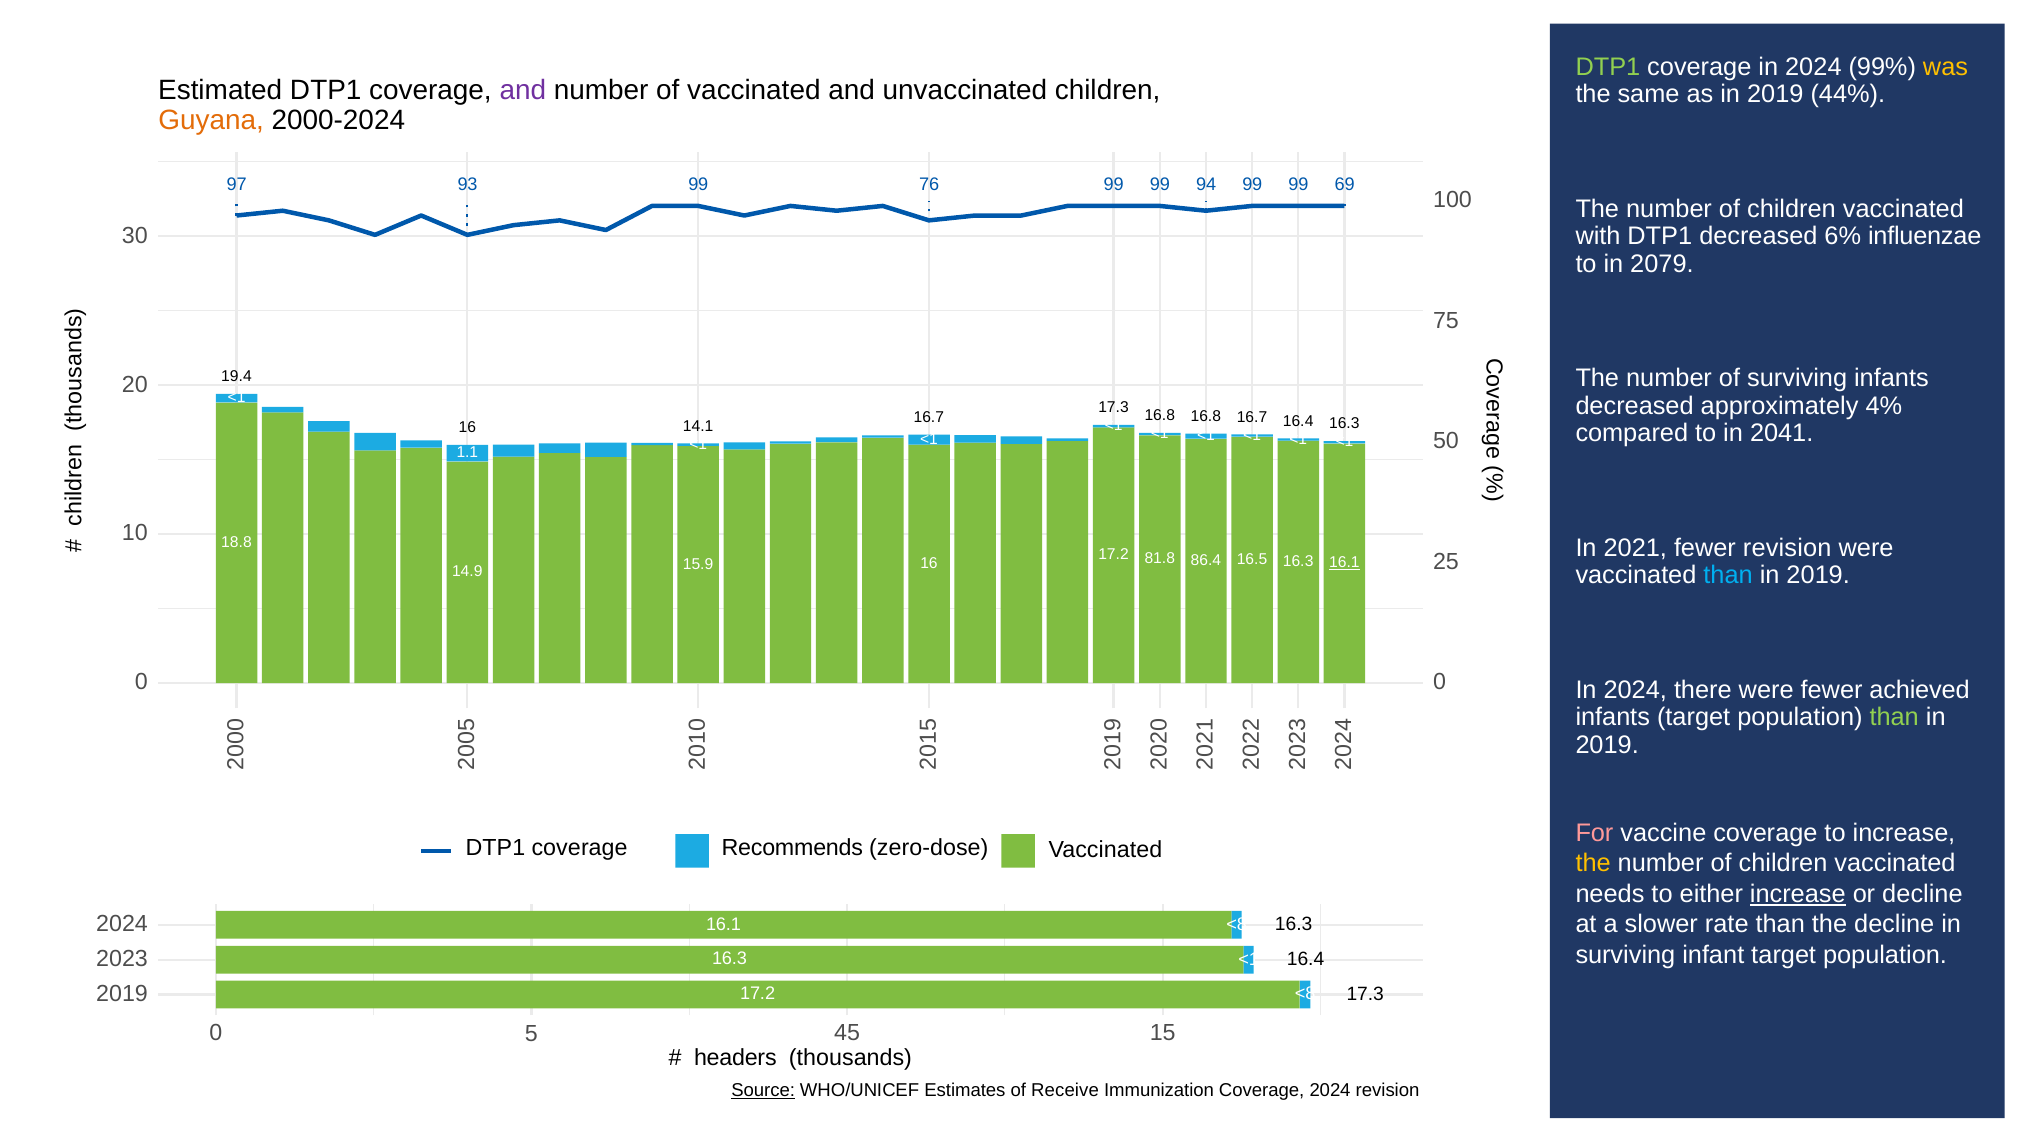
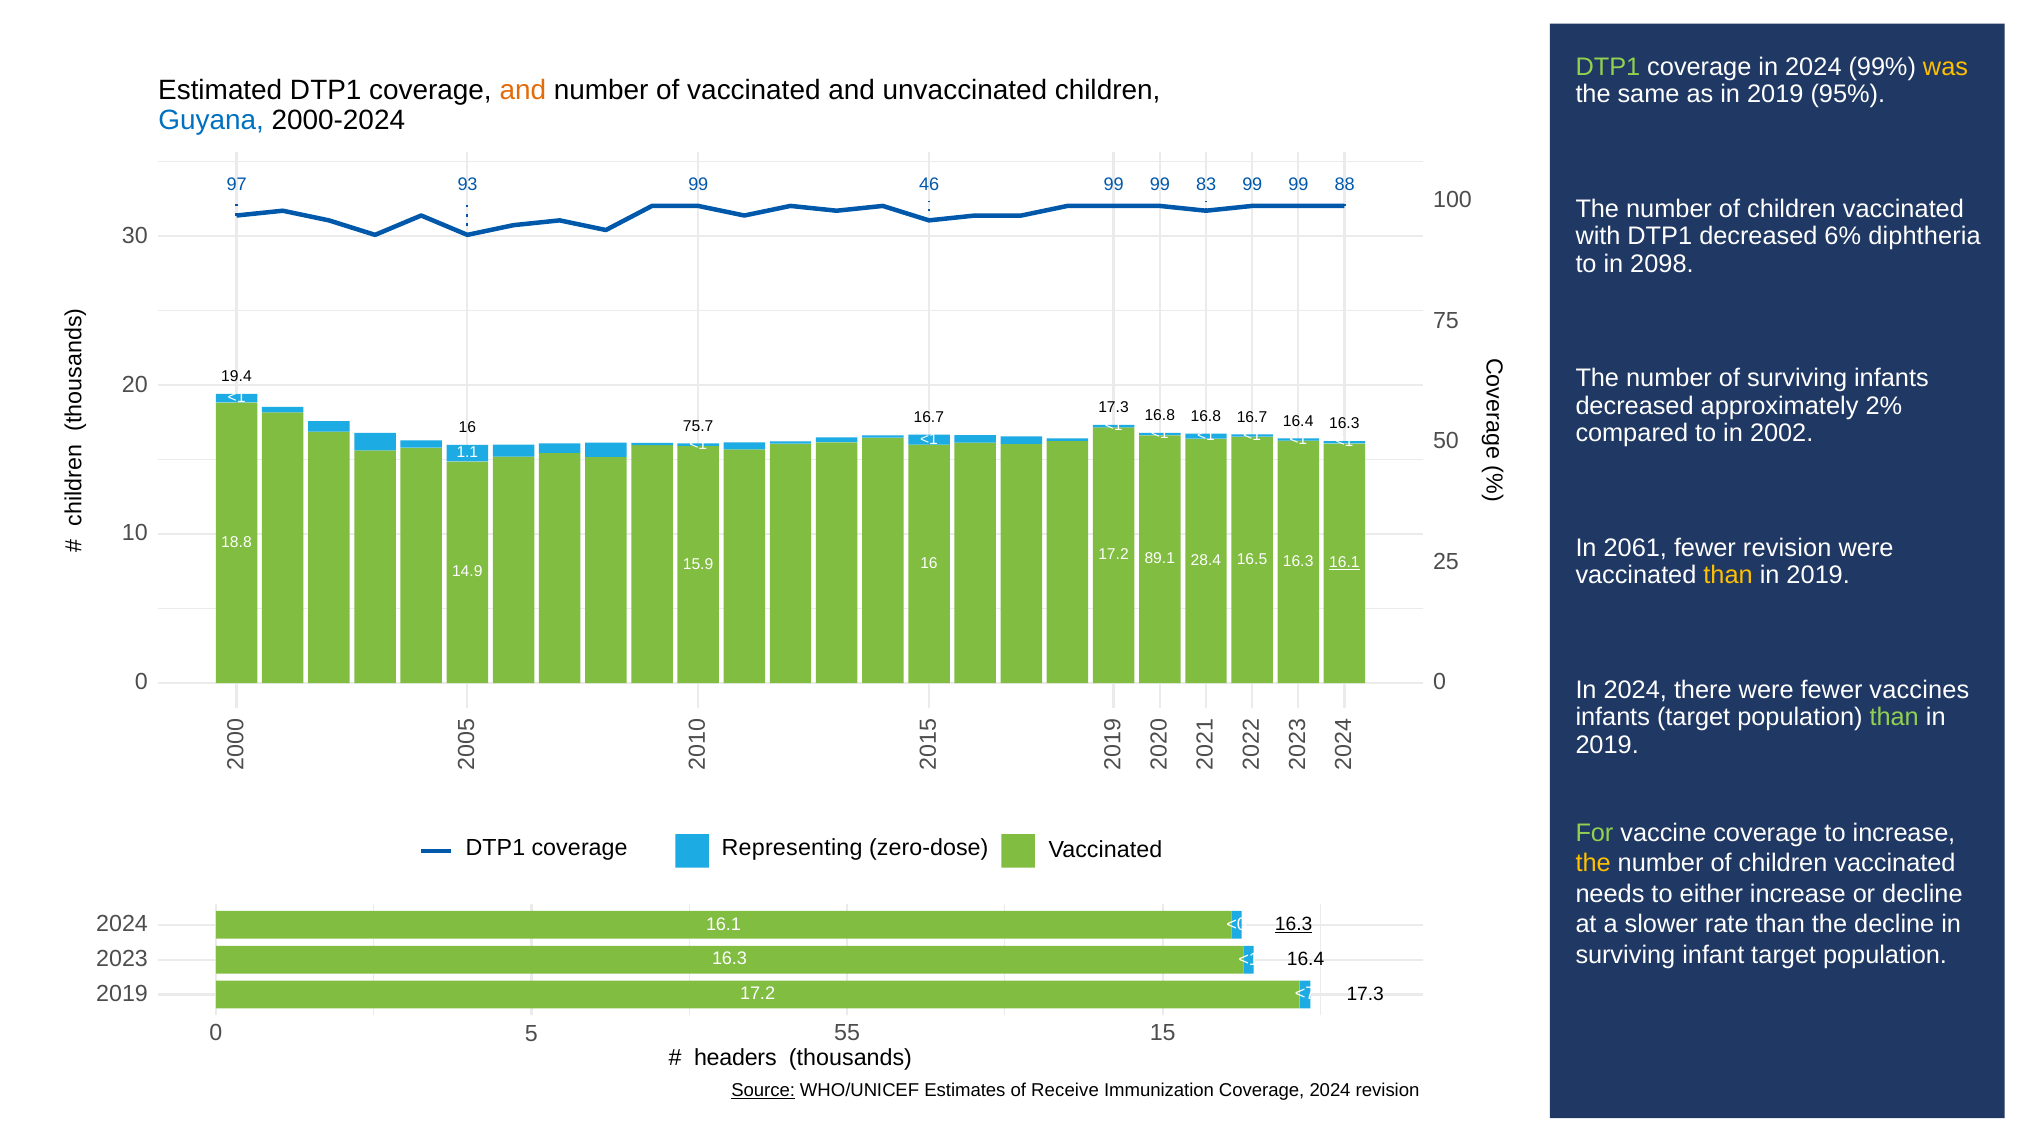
and at (523, 90) colour: purple -> orange
44%: 44% -> 95%
Guyana colour: orange -> blue
76: 76 -> 46
94: 94 -> 83
69: 69 -> 88
influenzae: influenzae -> diphtheria
2079: 2079 -> 2098
4%: 4% -> 2%
14.1: 14.1 -> 75.7
2041: 2041 -> 2002
2021: 2021 -> 2061
81.8: 81.8 -> 89.1
86.4: 86.4 -> 28.4
than at (1728, 575) colour: light blue -> yellow
achieved: achieved -> vaccines
For colour: pink -> light green
Recommends: Recommends -> Representing
increase at (1798, 894) underline: present -> none
16.3 at (1294, 924) underline: none -> present
16.1 <8: <8 -> <0
17.2 <8: <8 -> <7
45: 45 -> 55
